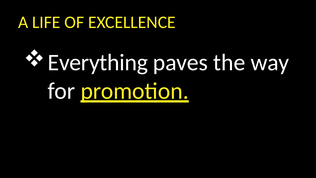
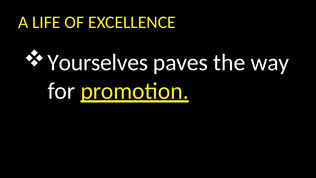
Everything: Everything -> Yourselves
